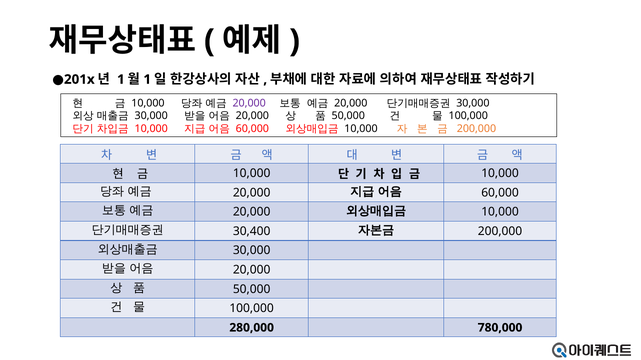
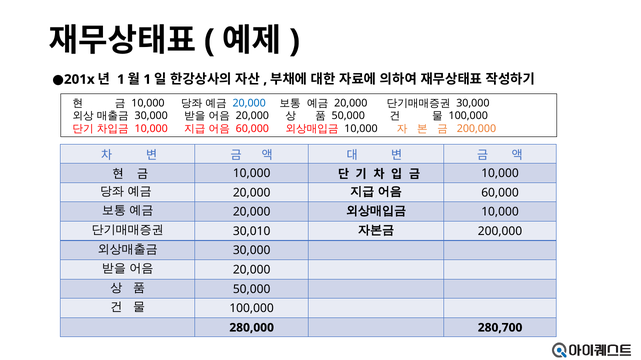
20,000 at (249, 103) colour: purple -> blue
30,400: 30,400 -> 30,010
780,000: 780,000 -> 280,700
